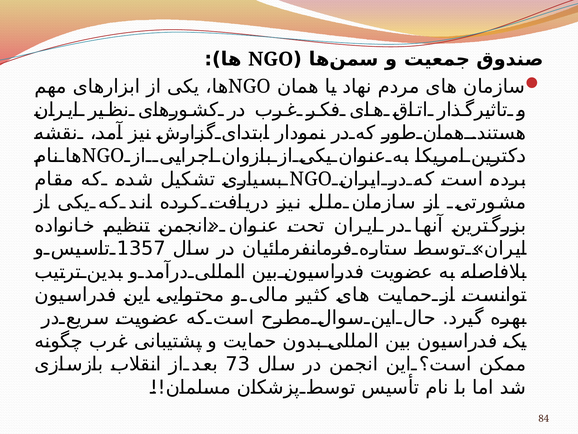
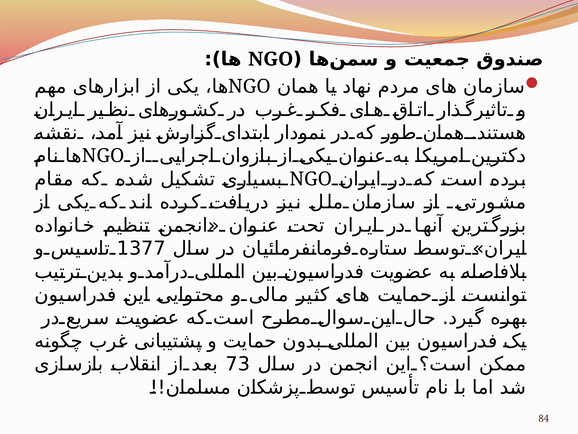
1357: 1357 -> 1377
